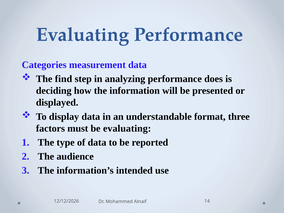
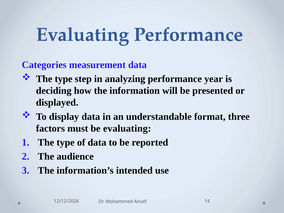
find at (64, 79): find -> type
does: does -> year
